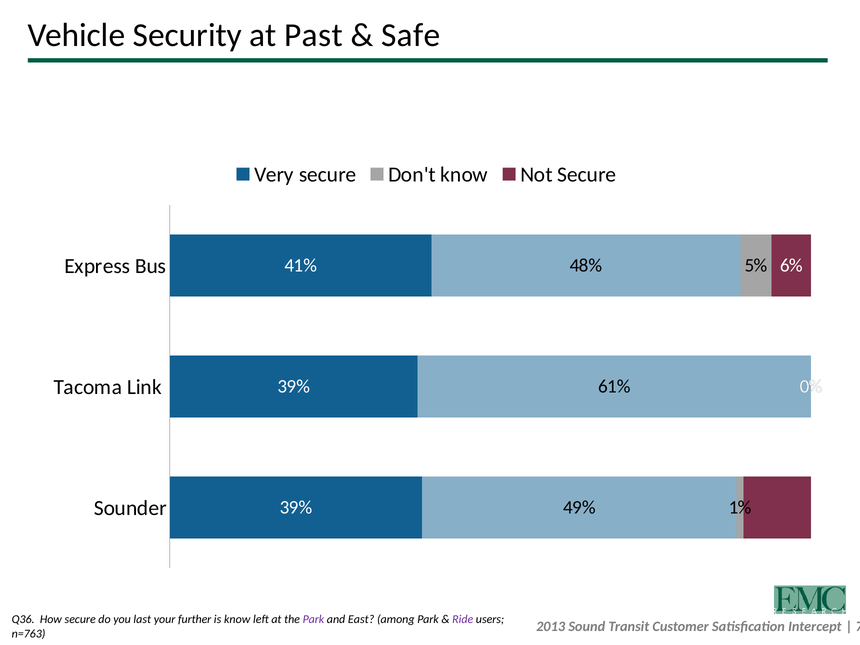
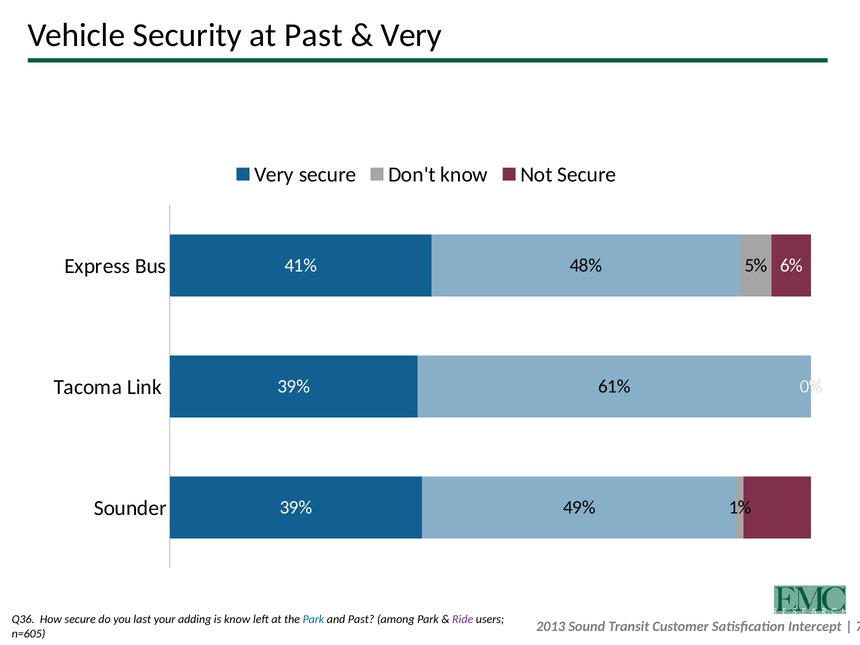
Safe at (411, 35): Safe -> Very
further: further -> adding
Park at (313, 619) colour: purple -> blue
and East: East -> Past
n=763: n=763 -> n=605
